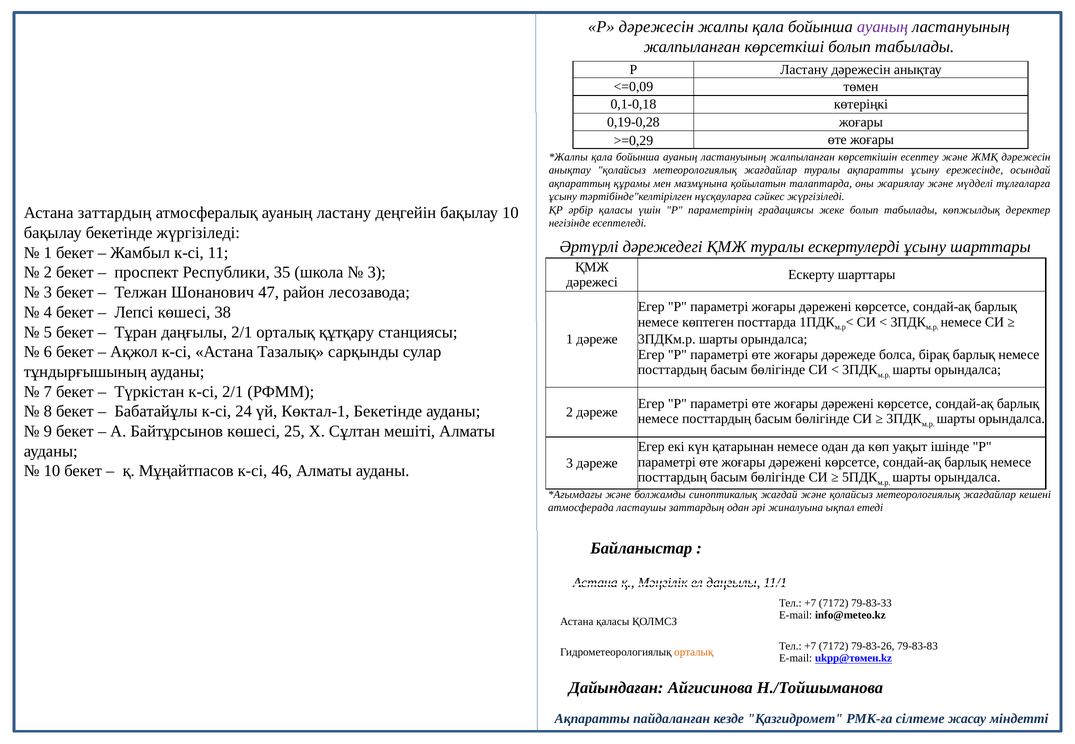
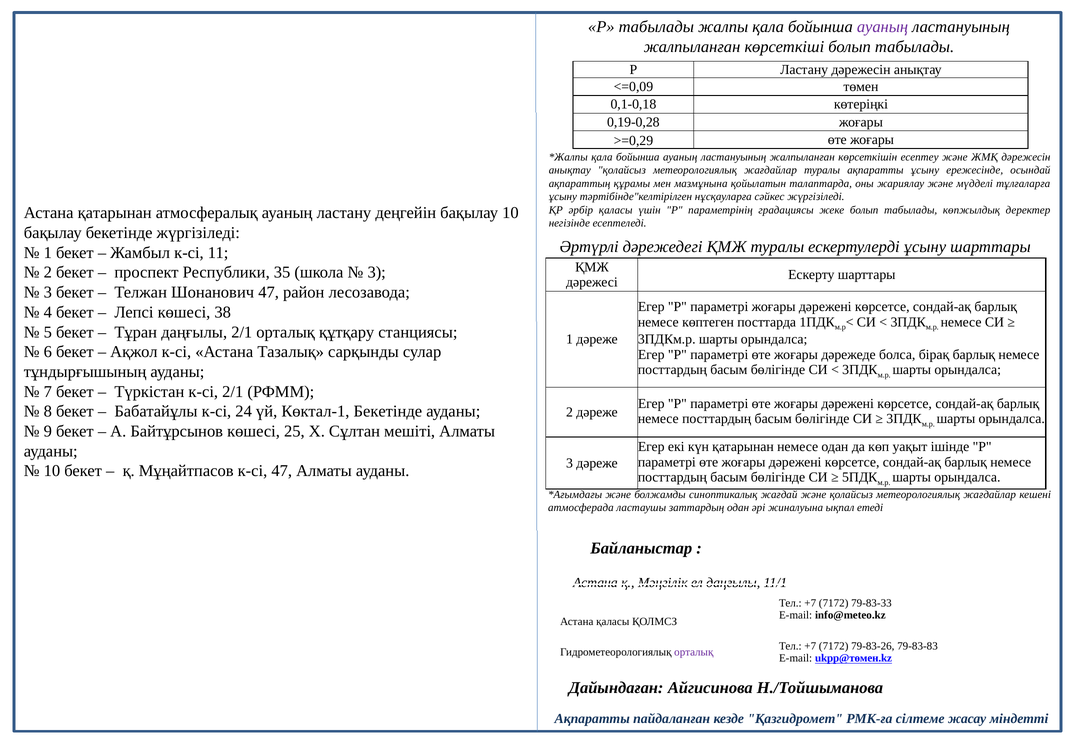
Р дәрежесін: дәрежесін -> табылады
Астана заттардың: заттардың -> қатарынан
к-сі 46: 46 -> 47
орталық at (694, 652) colour: orange -> purple
